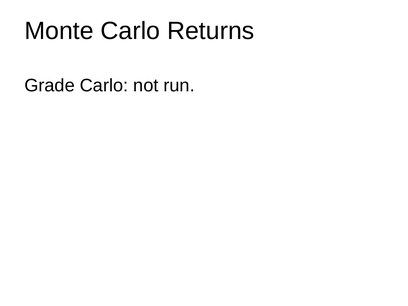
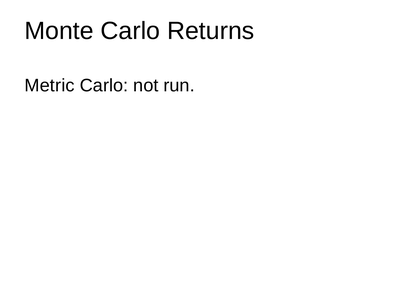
Grade: Grade -> Metric
